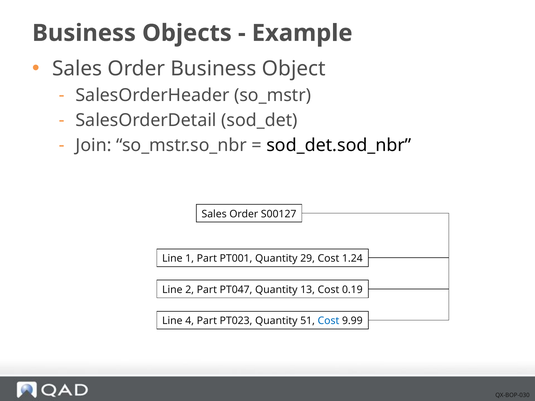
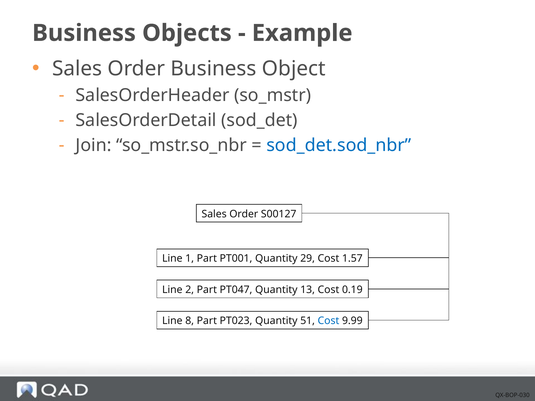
sod_det.sod_nbr colour: black -> blue
1.24: 1.24 -> 1.57
4: 4 -> 8
